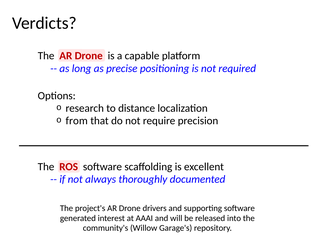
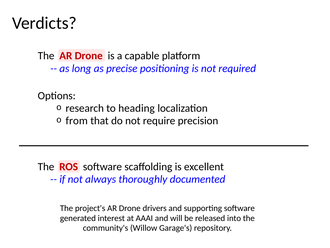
distance: distance -> heading
